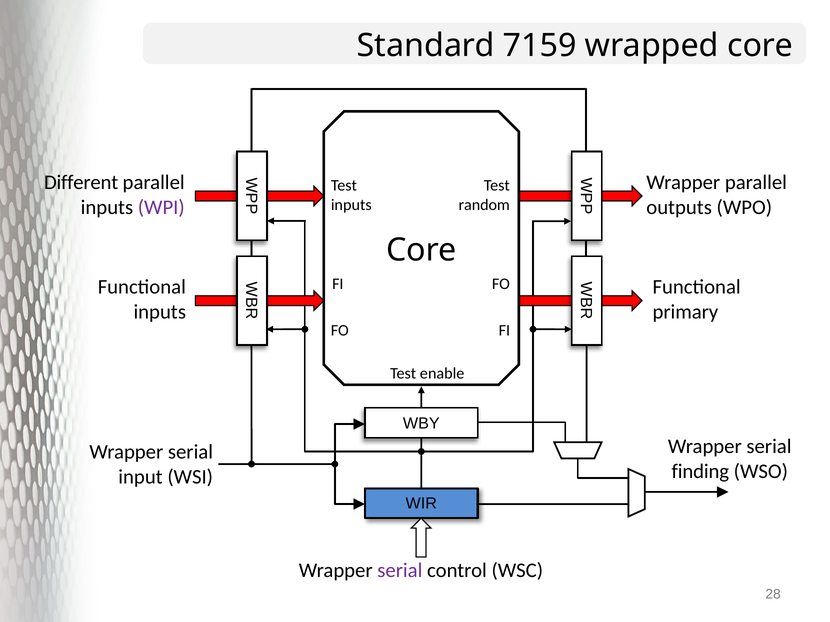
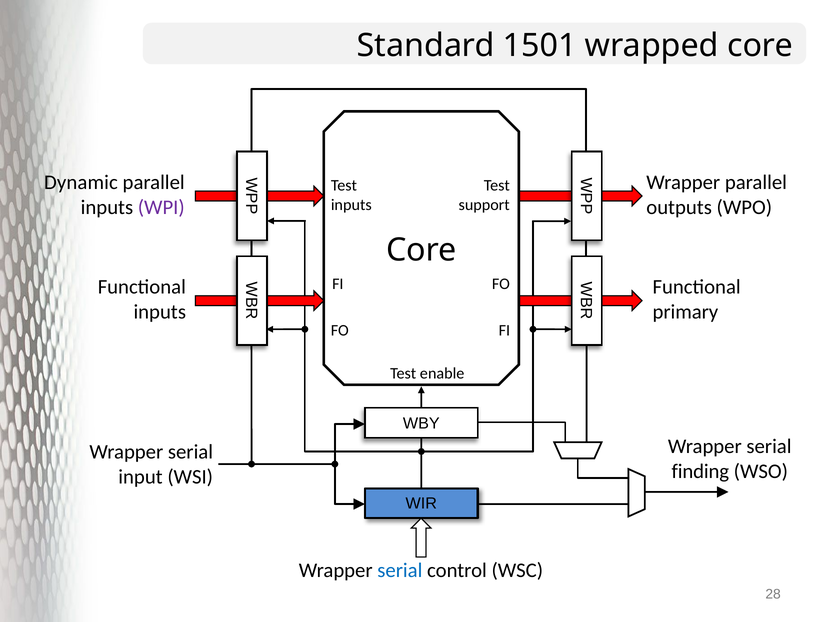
7159: 7159 -> 1501
Different: Different -> Dynamic
random: random -> support
serial at (400, 571) colour: purple -> blue
